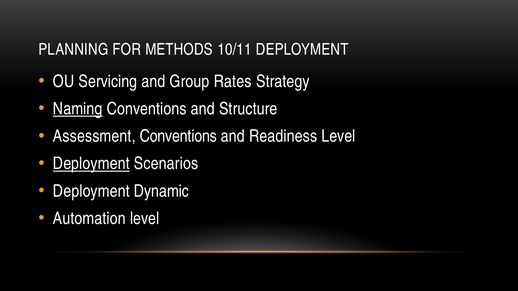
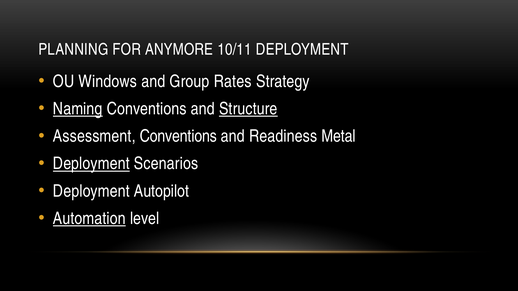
METHODS: METHODS -> ANYMORE
Servicing: Servicing -> Windows
Structure underline: none -> present
Readiness Level: Level -> Metal
Dynamic: Dynamic -> Autopilot
Automation underline: none -> present
